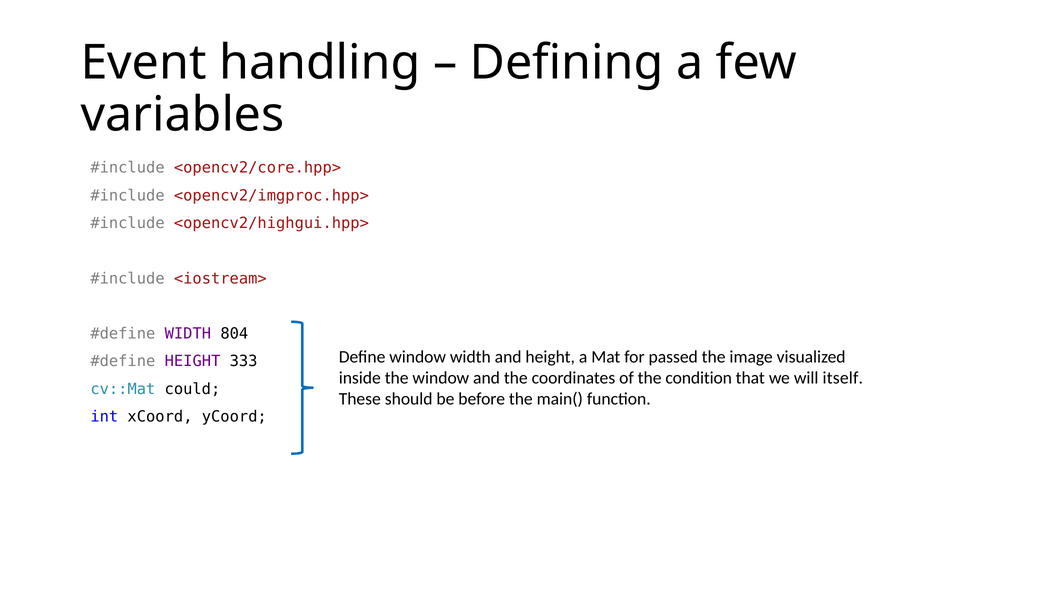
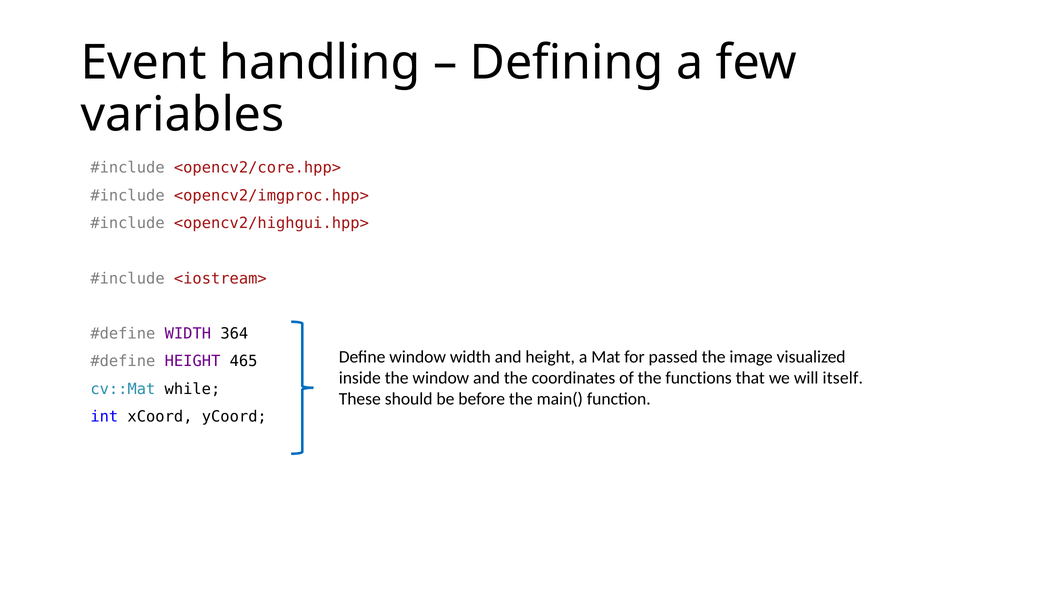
804: 804 -> 364
333: 333 -> 465
condition: condition -> functions
could: could -> while
